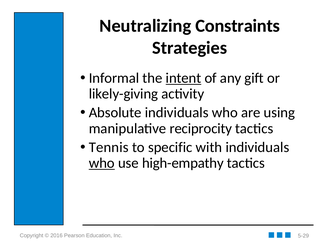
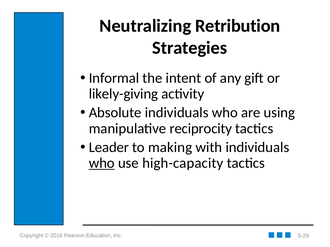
Constraints: Constraints -> Retribution
intent underline: present -> none
Tennis: Tennis -> Leader
specific: specific -> making
high-empathy: high-empathy -> high-capacity
